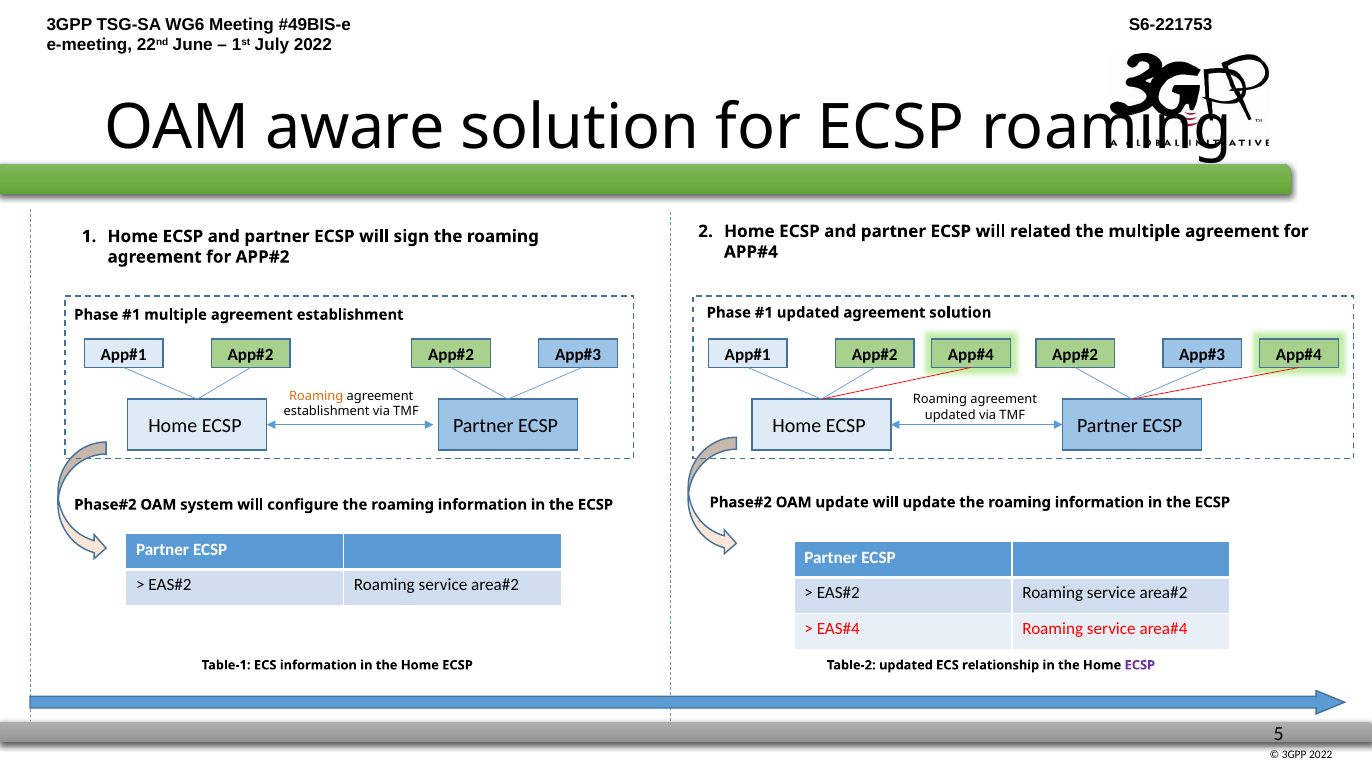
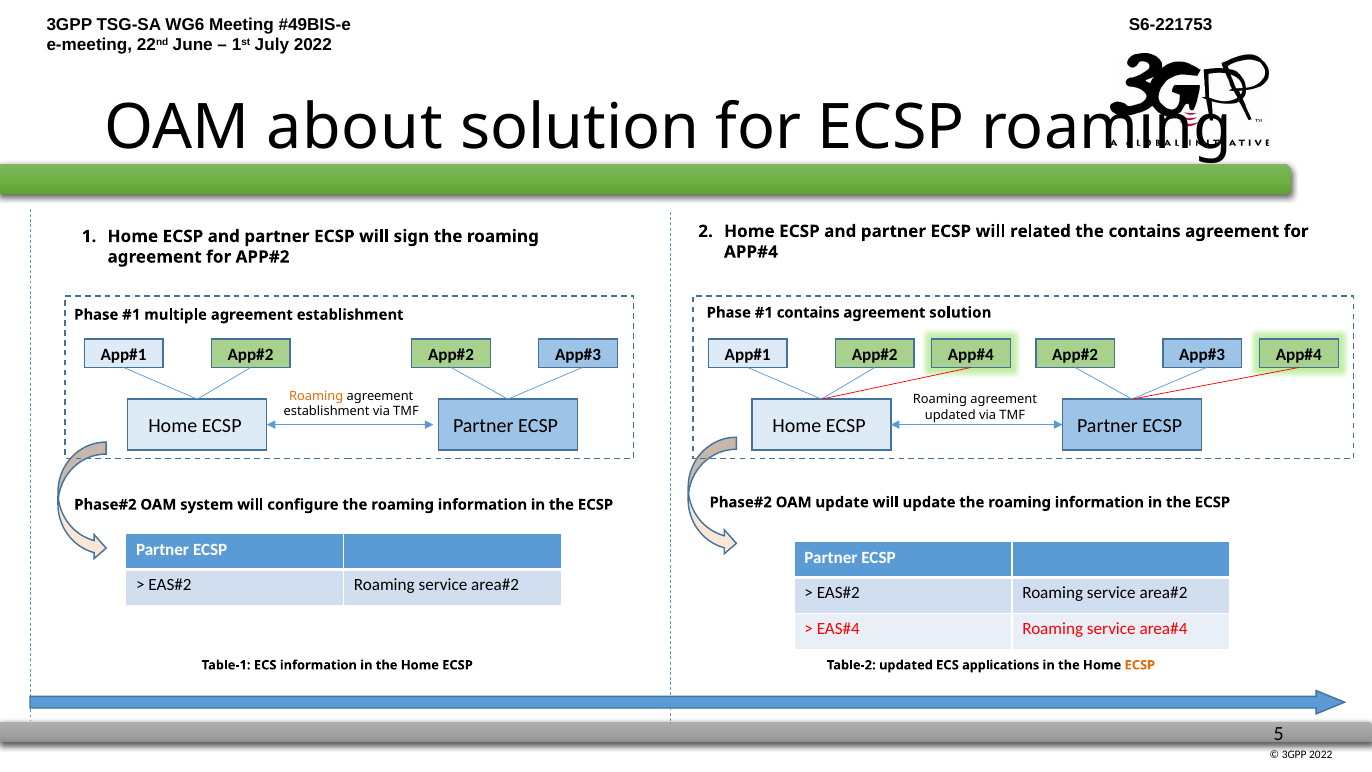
aware: aware -> about
the multiple: multiple -> contains
updated at (808, 313): updated -> contains
relationship: relationship -> applications
ECSP at (1140, 665) colour: purple -> orange
